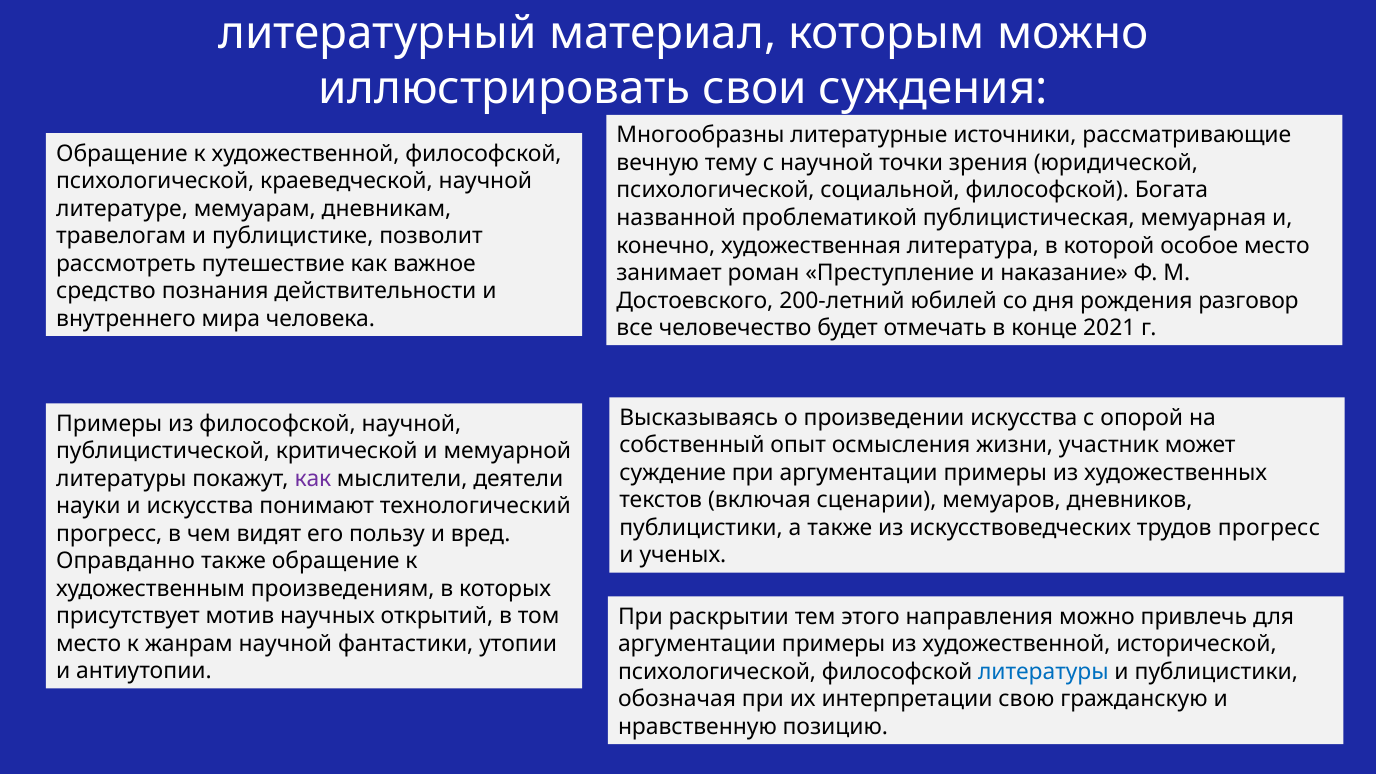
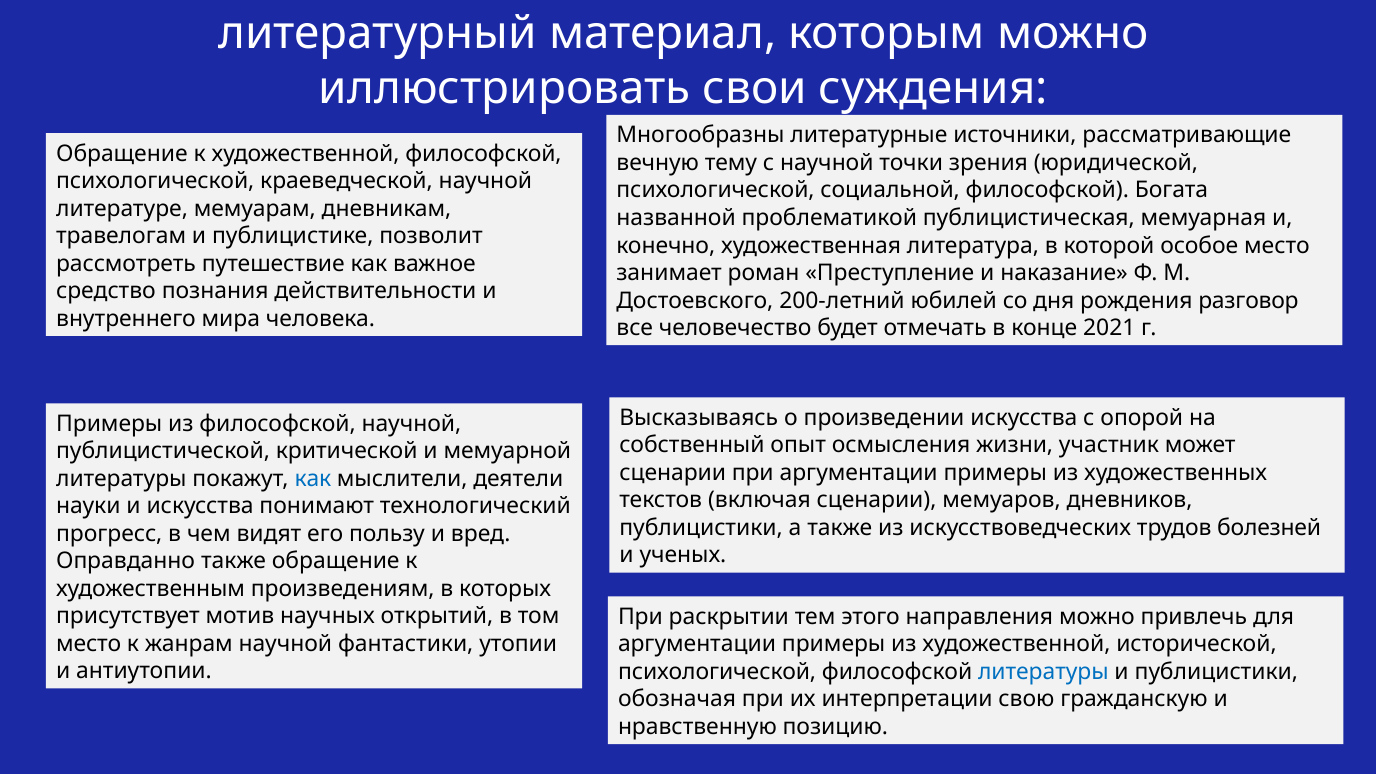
суждение at (673, 473): суждение -> сценарии
как at (313, 479) colour: purple -> blue
трудов прогресс: прогресс -> болезней
